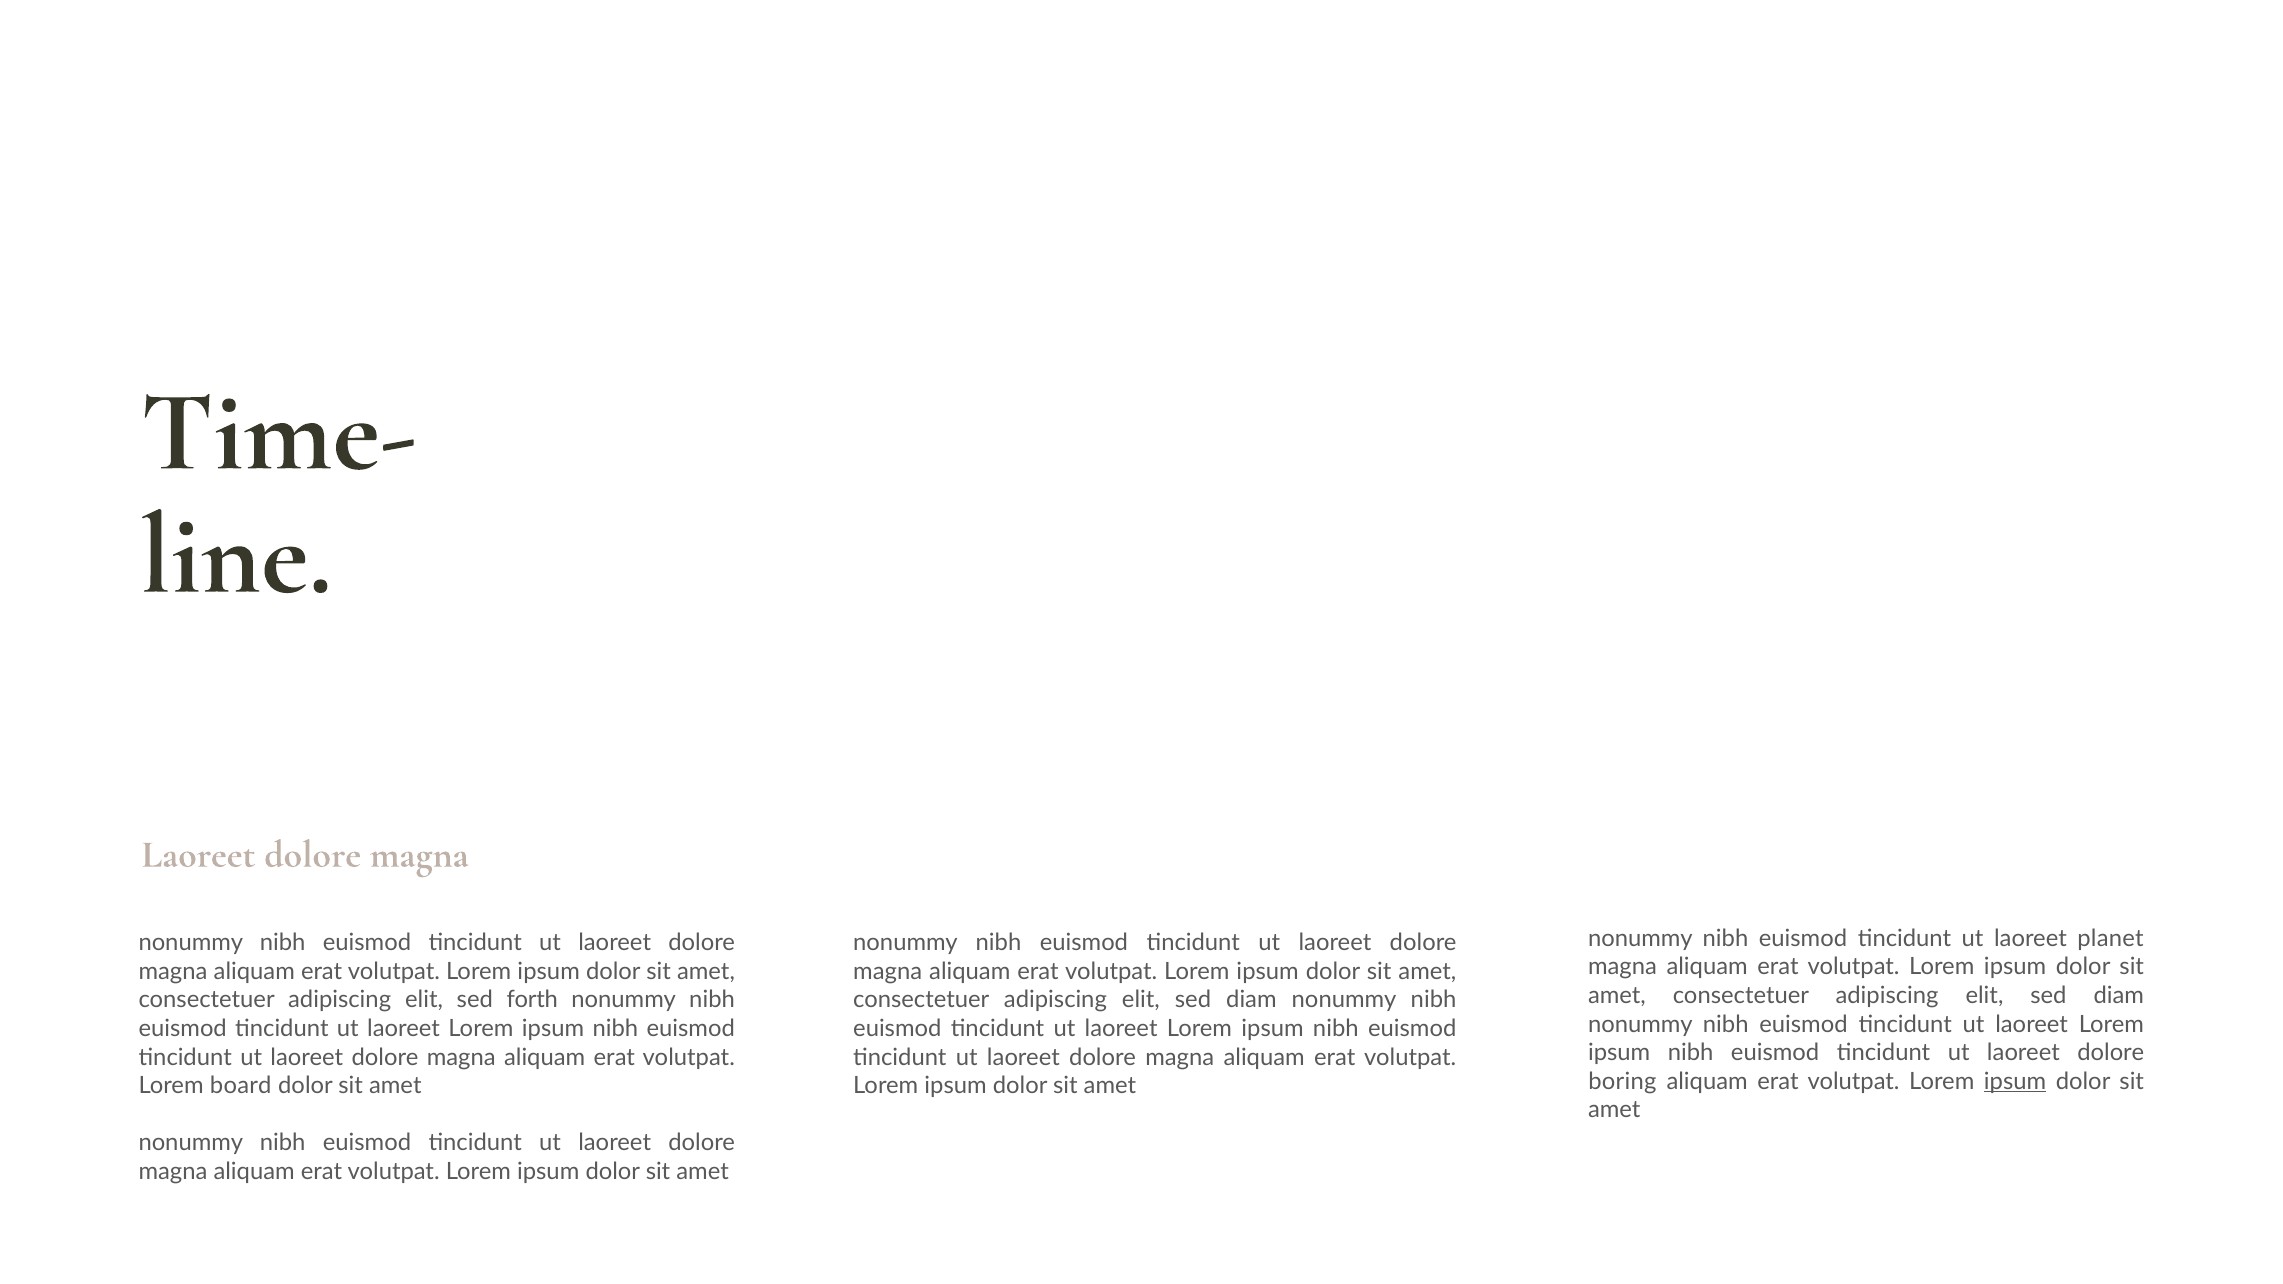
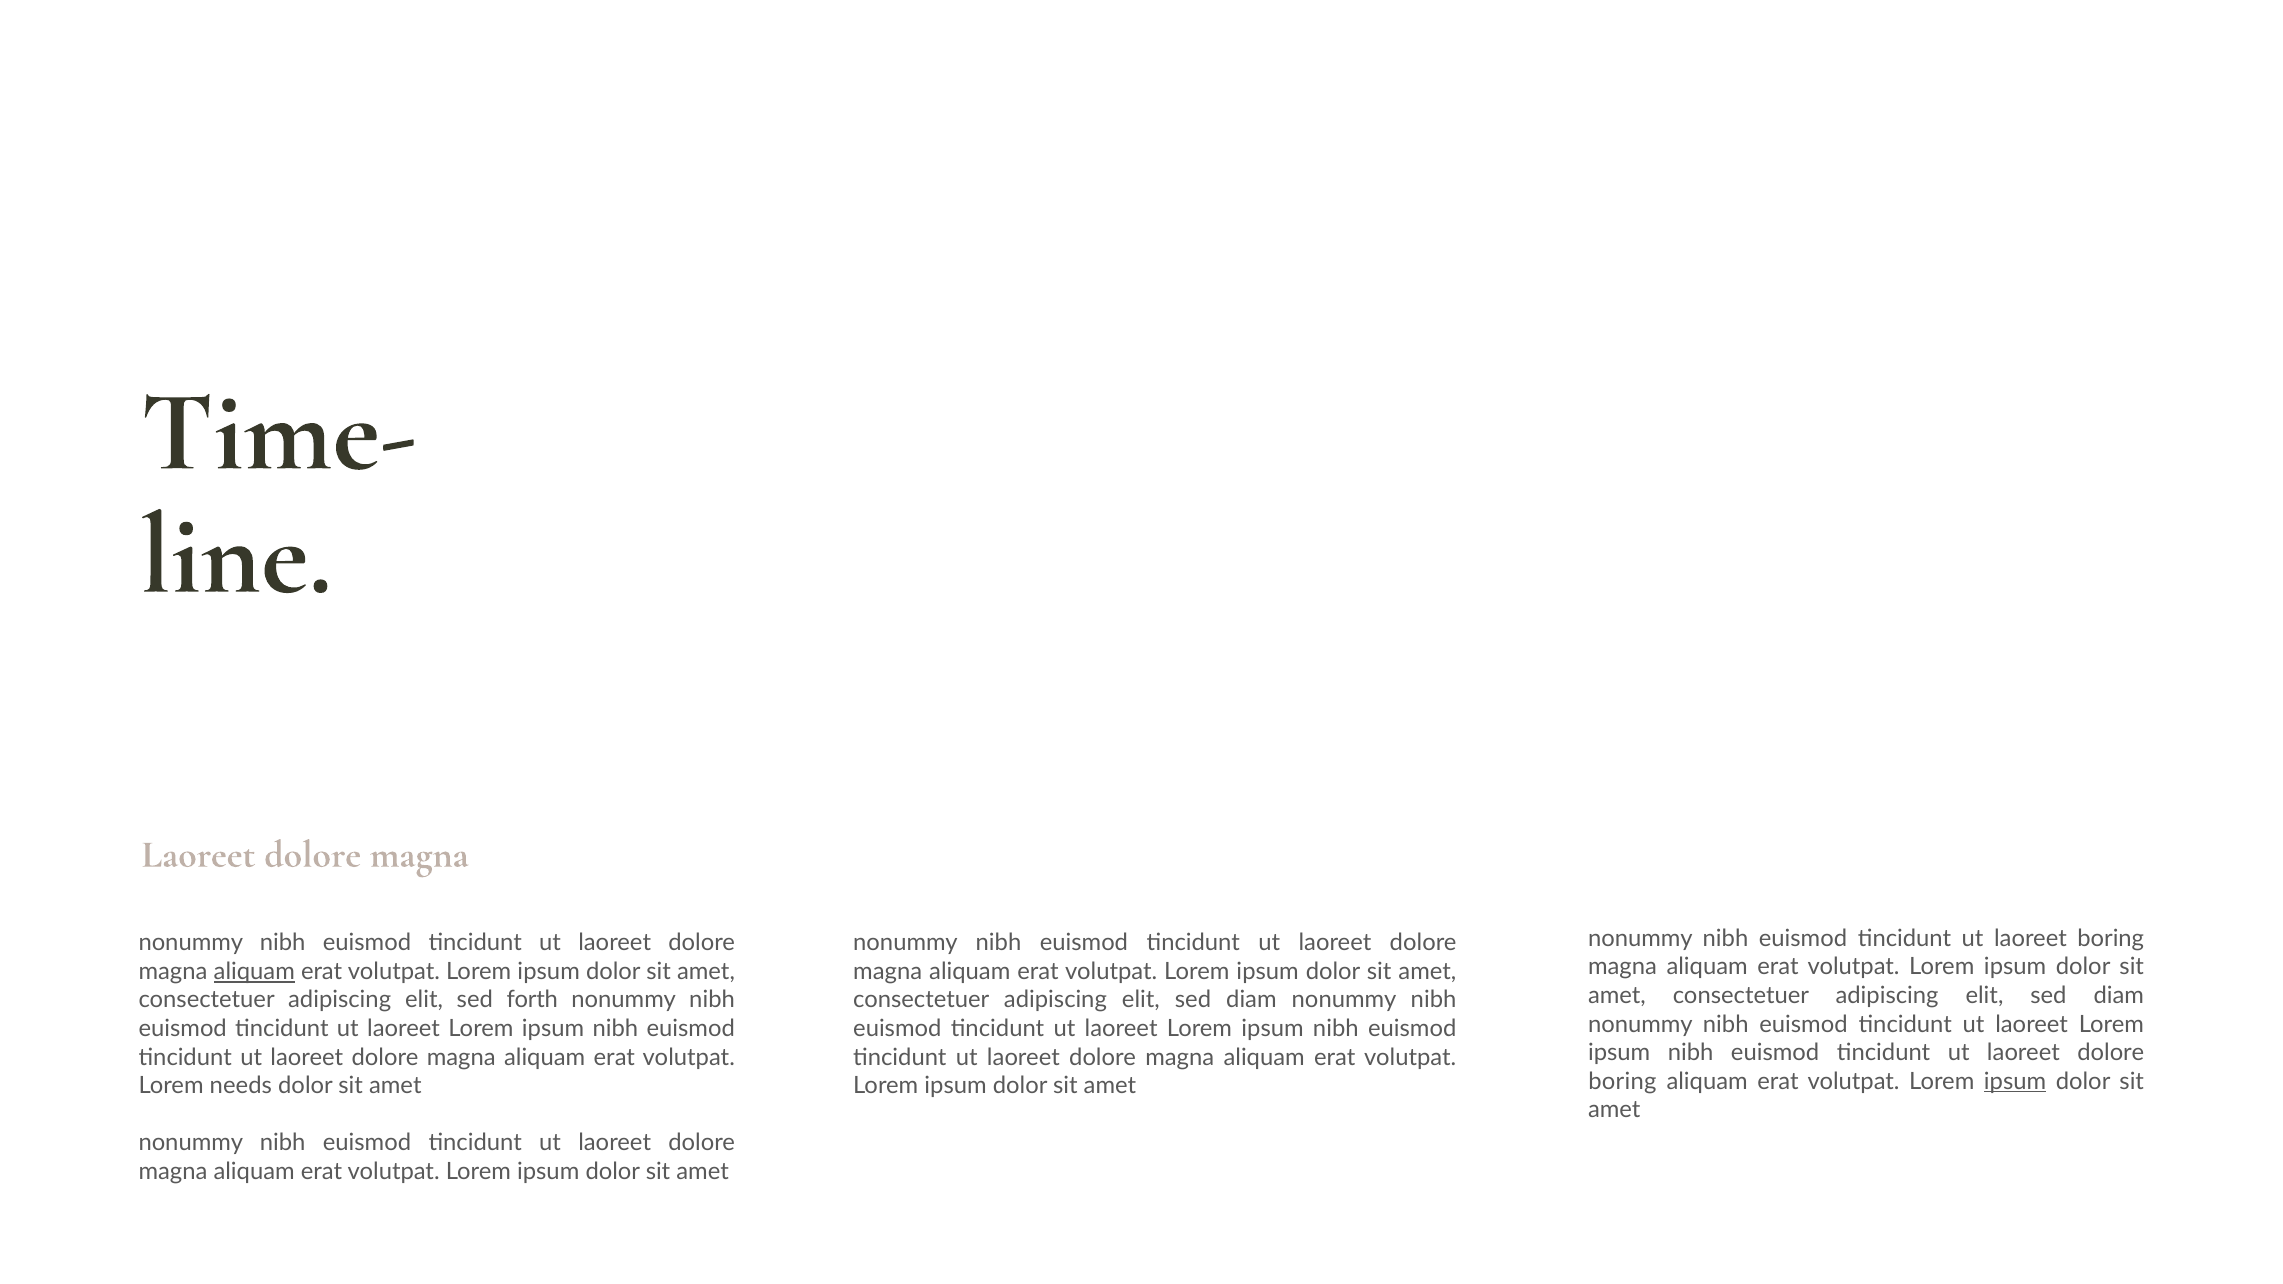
laoreet planet: planet -> boring
aliquam at (254, 972) underline: none -> present
board: board -> needs
